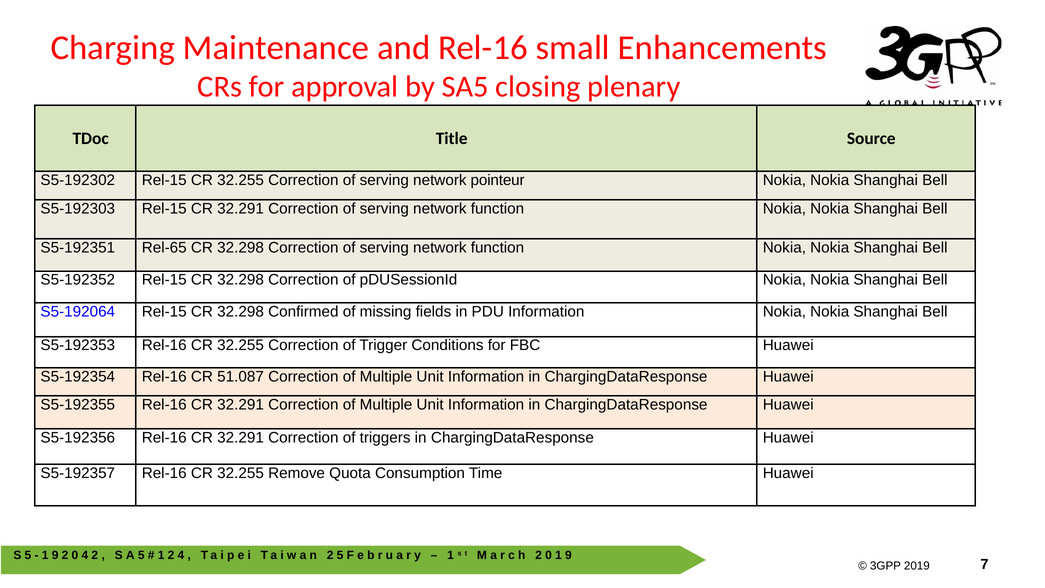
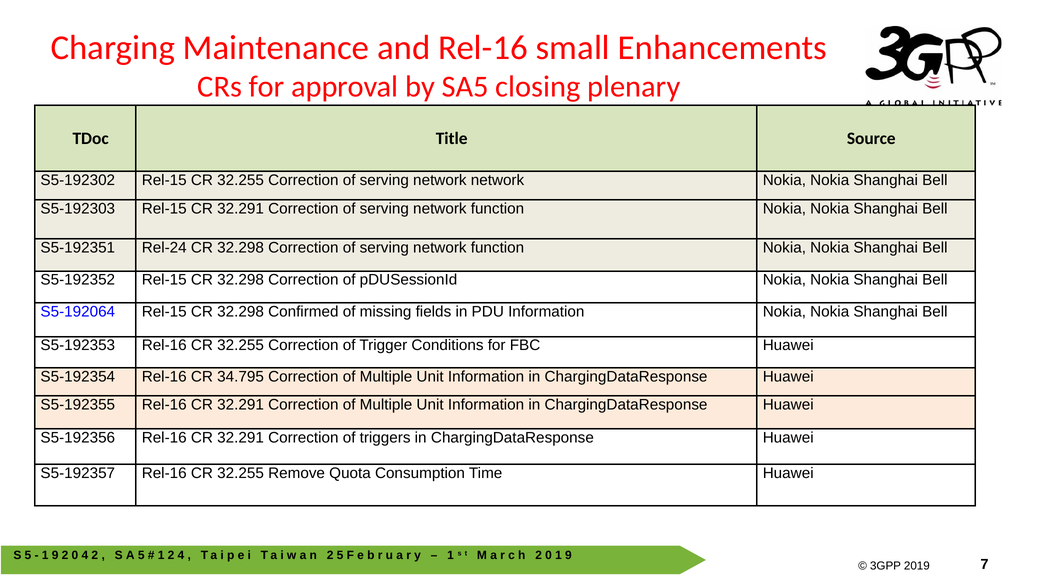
network pointeur: pointeur -> network
Rel-65: Rel-65 -> Rel-24
51.087: 51.087 -> 34.795
